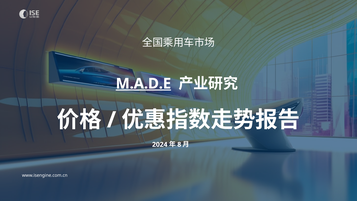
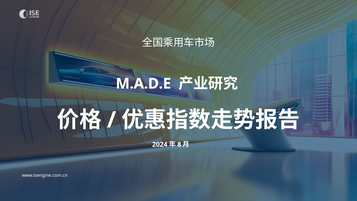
M.A.D.E underline: present -> none
